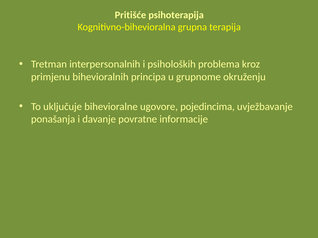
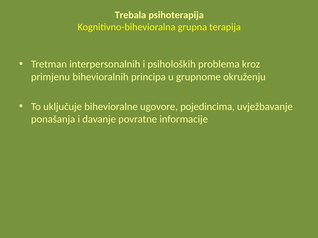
Pritišće: Pritišće -> Trebala
